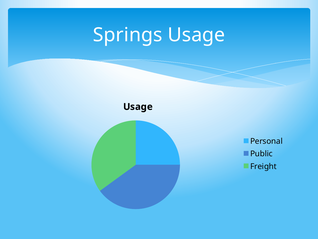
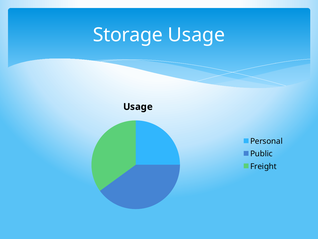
Springs: Springs -> Storage
